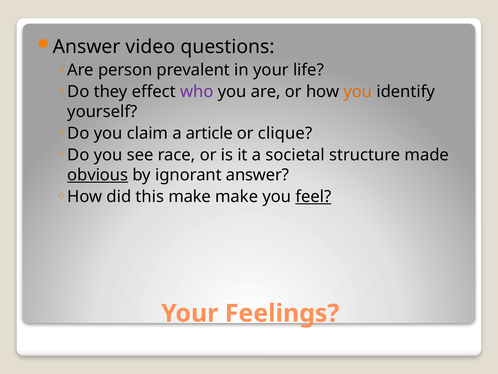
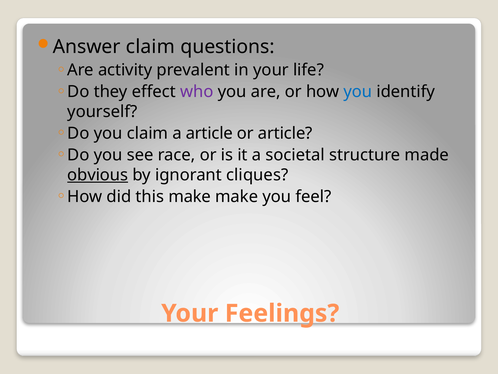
Answer video: video -> claim
person: person -> activity
you at (358, 92) colour: orange -> blue
or clique: clique -> article
ignorant answer: answer -> cliques
feel underline: present -> none
